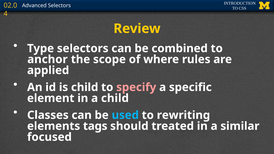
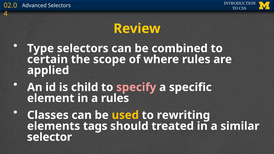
anchor: anchor -> certain
a child: child -> rules
used colour: light blue -> yellow
focused: focused -> selector
